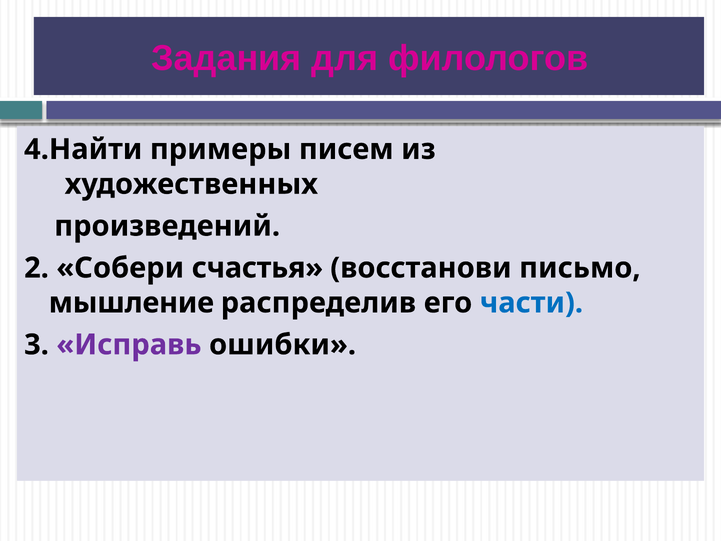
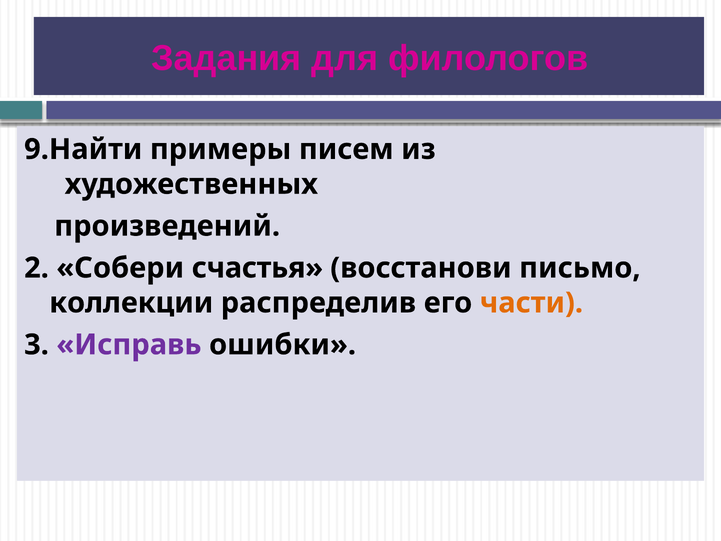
4.Найти: 4.Найти -> 9.Найти
мышление: мышление -> коллекции
части colour: blue -> orange
